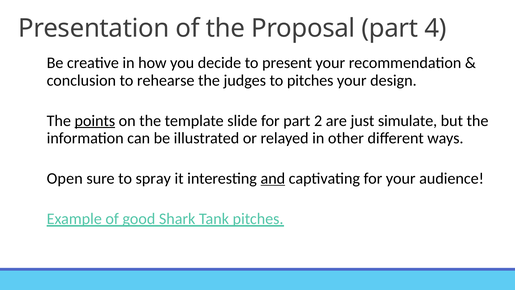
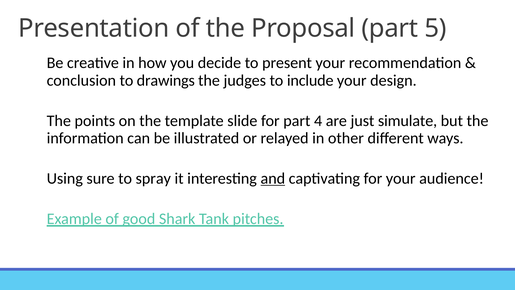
4: 4 -> 5
rehearse: rehearse -> drawings
to pitches: pitches -> include
points underline: present -> none
2: 2 -> 4
Open: Open -> Using
